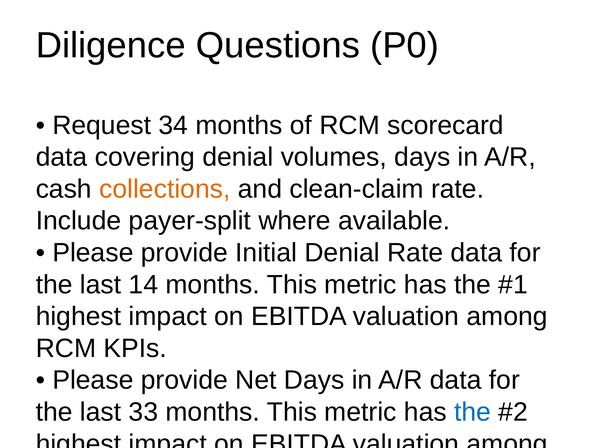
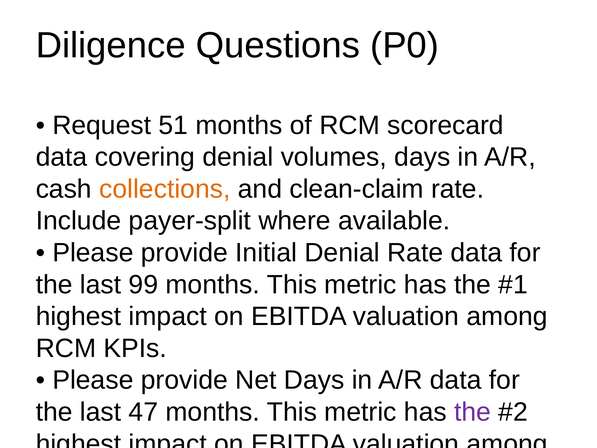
34: 34 -> 51
14: 14 -> 99
33: 33 -> 47
the at (473, 412) colour: blue -> purple
